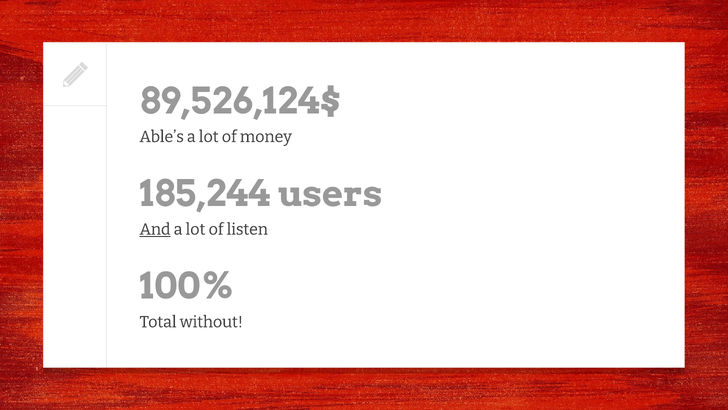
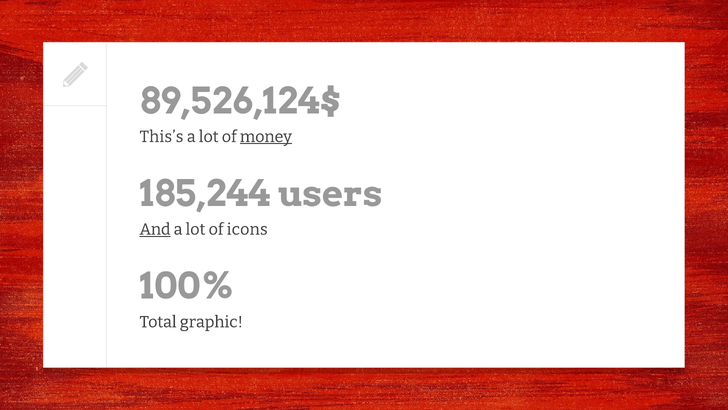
Able’s: Able’s -> This’s
money underline: none -> present
listen: listen -> icons
without: without -> graphic
